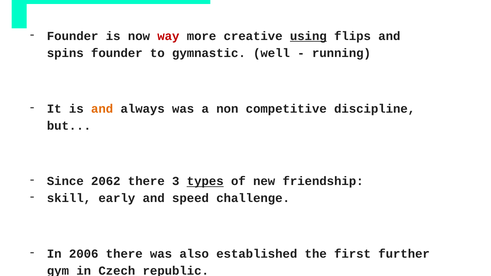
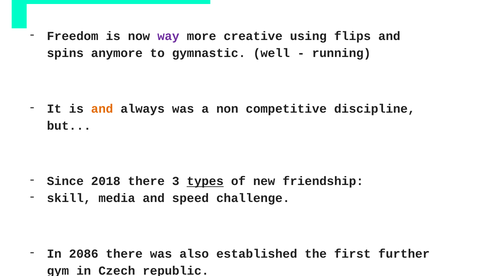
Founder at (73, 36): Founder -> Freedom
way colour: red -> purple
using underline: present -> none
spins founder: founder -> anymore
2062: 2062 -> 2018
early: early -> media
2006: 2006 -> 2086
